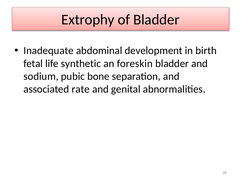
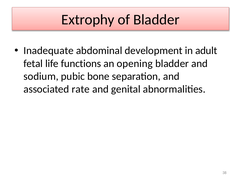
birth: birth -> adult
synthetic: synthetic -> functions
foreskin: foreskin -> opening
